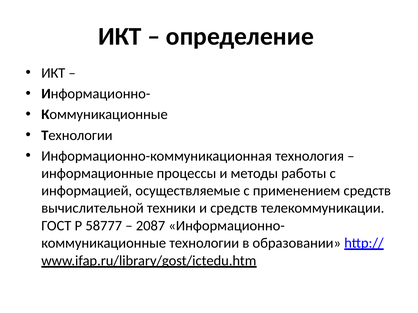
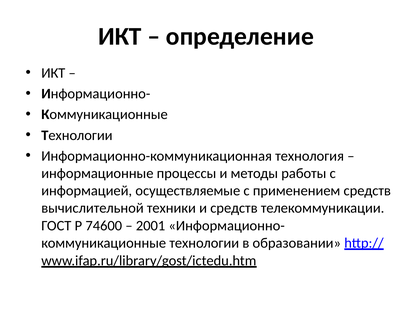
58777: 58777 -> 74600
2087: 2087 -> 2001
